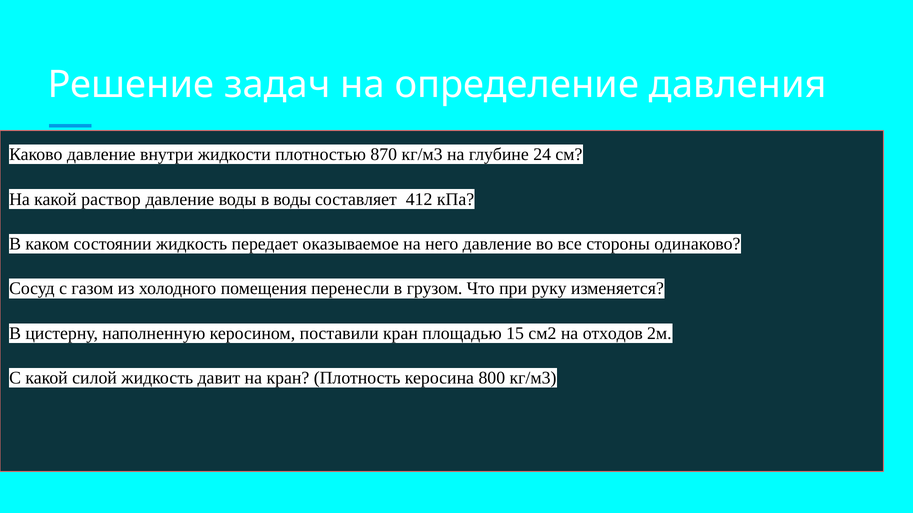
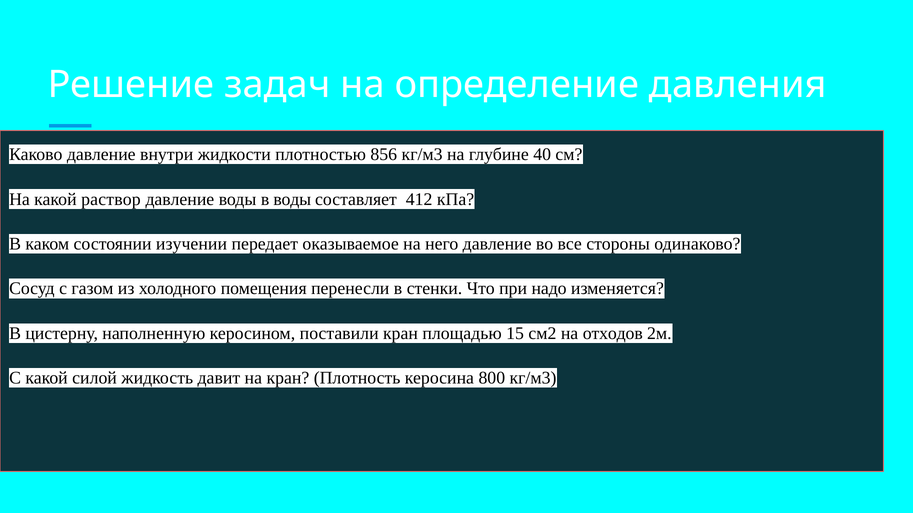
870: 870 -> 856
24: 24 -> 40
состоянии жидкость: жидкость -> изучении
грузом: грузом -> стенки
руку: руку -> надо
